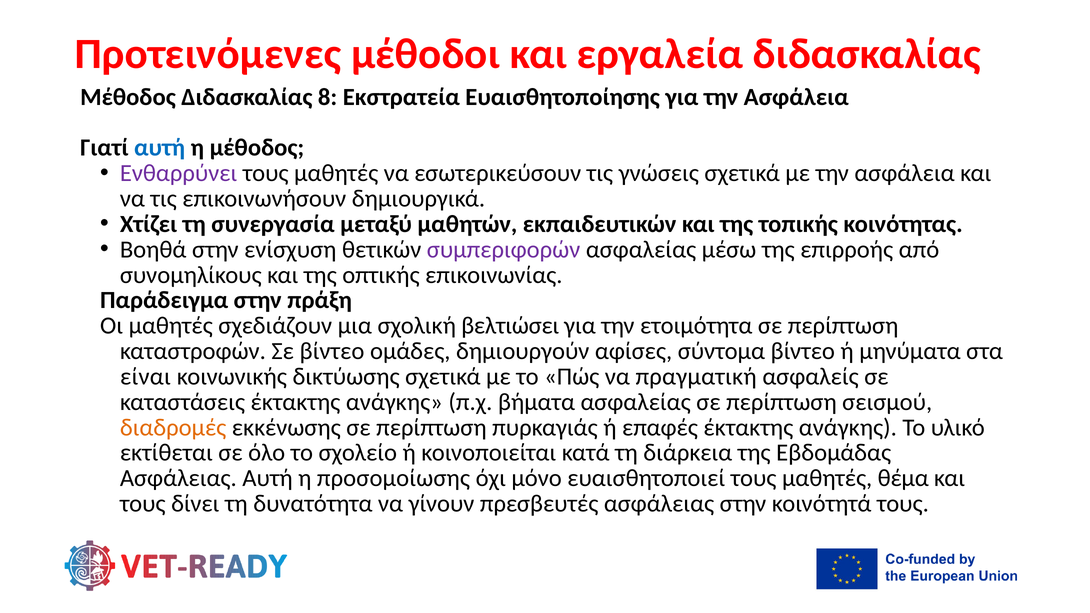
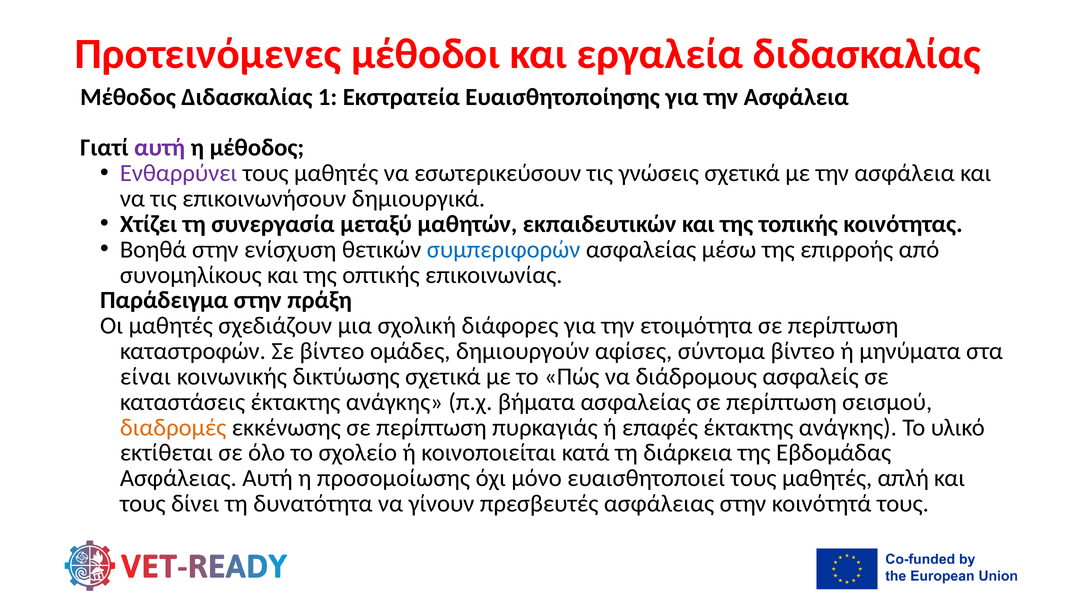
8: 8 -> 1
αυτή at (160, 148) colour: blue -> purple
συμπεριφορών colour: purple -> blue
βελτιώσει: βελτιώσει -> διάφορες
πραγματική: πραγματική -> διάδρομους
θέμα: θέμα -> απλή
